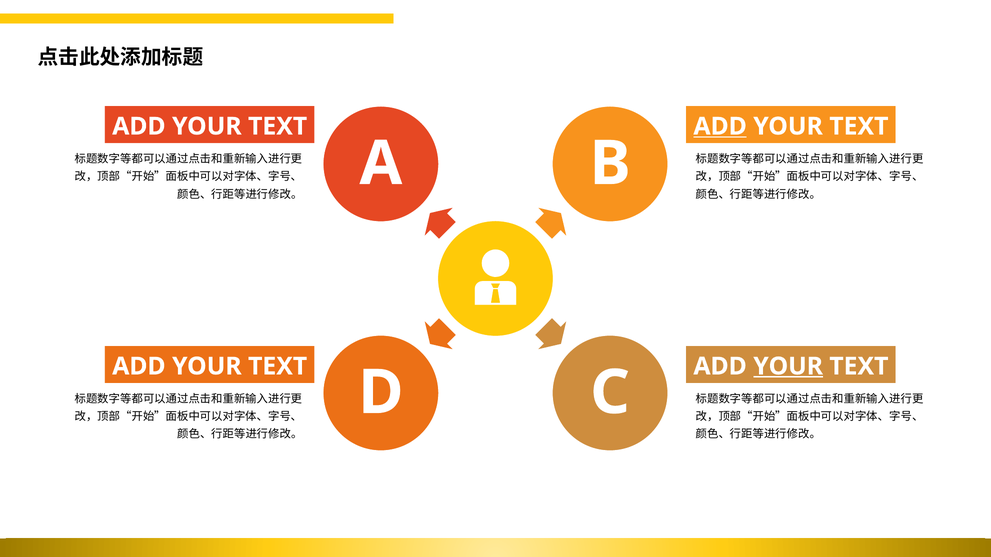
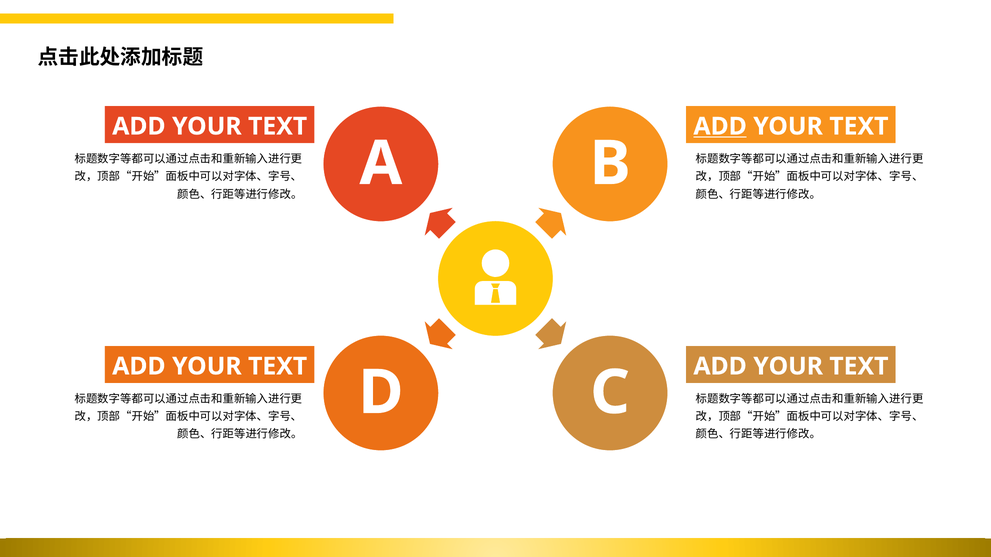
YOUR at (788, 367) underline: present -> none
